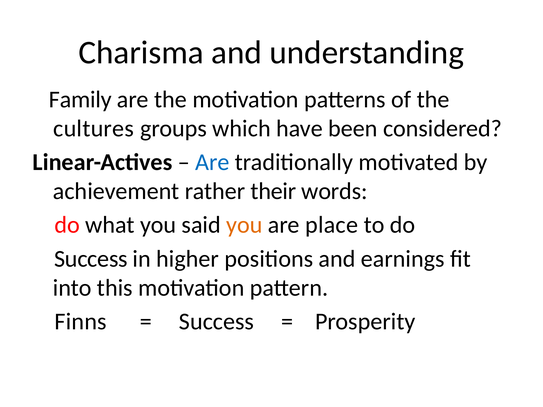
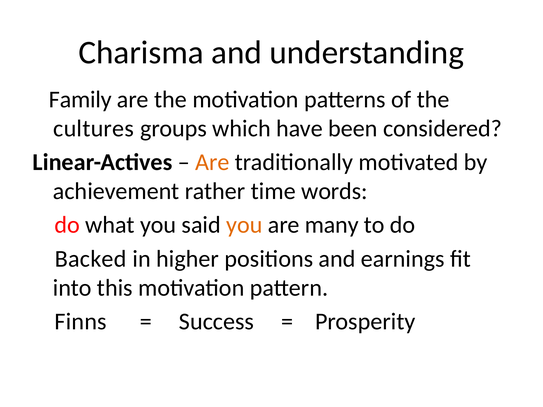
Are at (212, 162) colour: blue -> orange
their: their -> time
place: place -> many
Success at (91, 259): Success -> Backed
